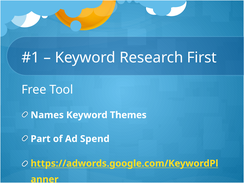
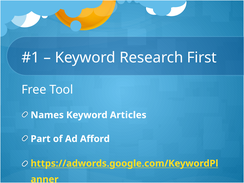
Themes: Themes -> Articles
Spend: Spend -> Afford
